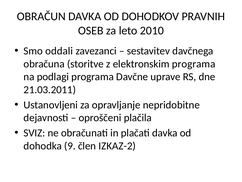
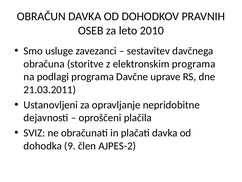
oddali: oddali -> usluge
IZKAZ-2: IZKAZ-2 -> AJPES-2
